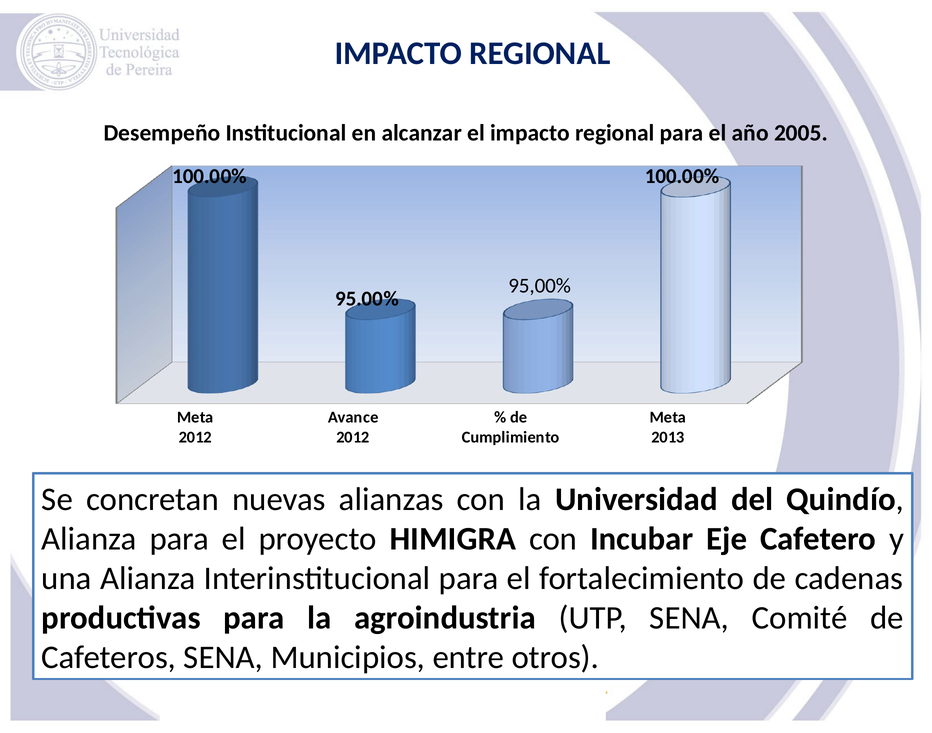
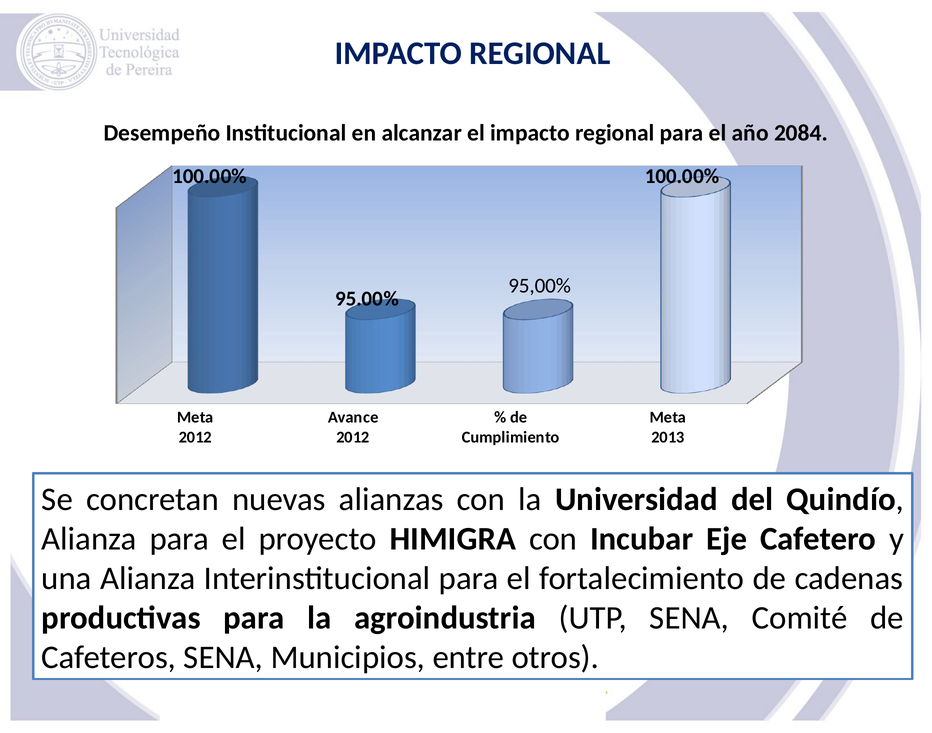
2005: 2005 -> 2084
